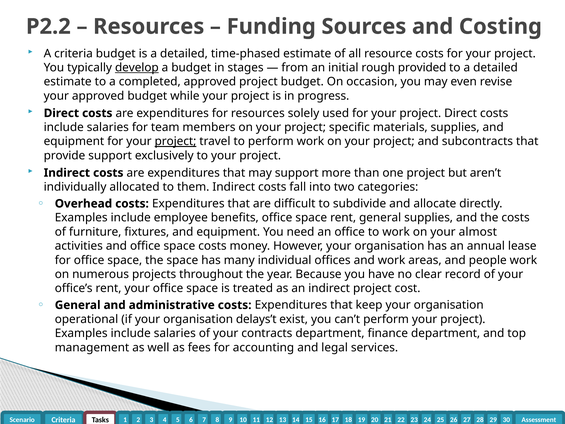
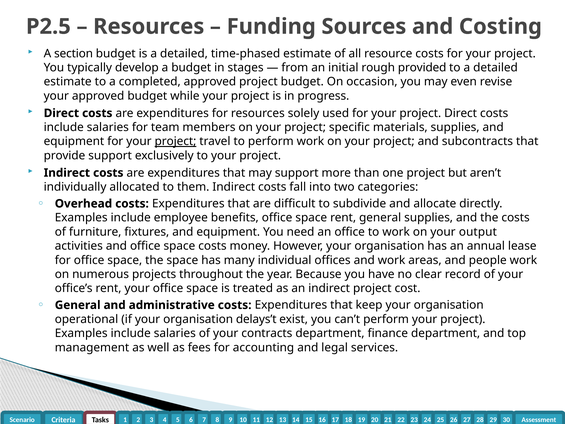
P2.2: P2.2 -> P2.5
A criteria: criteria -> section
develop underline: present -> none
almost: almost -> output
